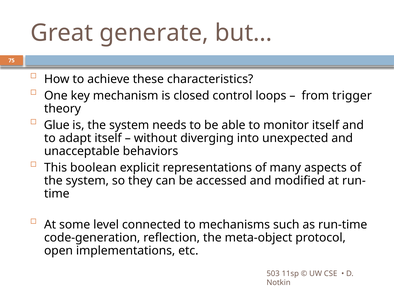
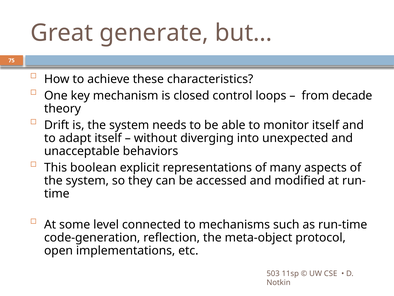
trigger: trigger -> decade
Glue: Glue -> Drift
